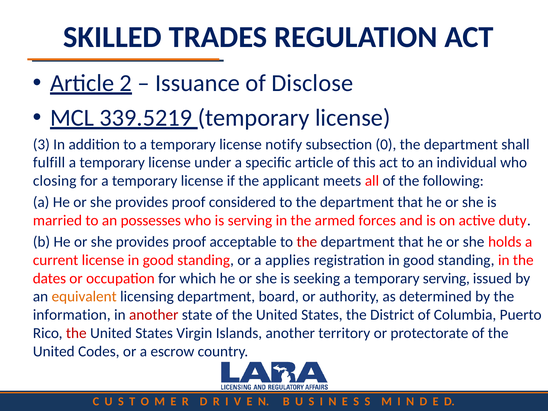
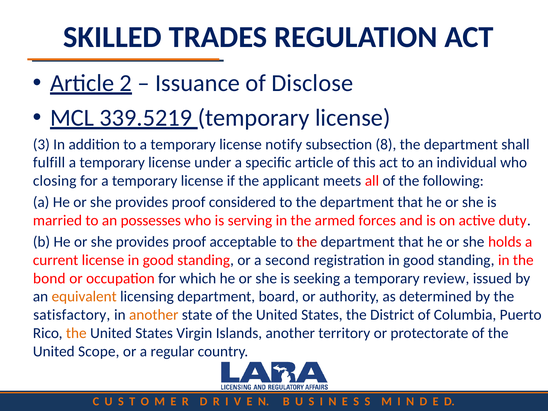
0: 0 -> 8
applies: applies -> second
dates: dates -> bond
temporary serving: serving -> review
information: information -> satisfactory
another at (154, 315) colour: red -> orange
the at (76, 333) colour: red -> orange
Codes: Codes -> Scope
escrow: escrow -> regular
